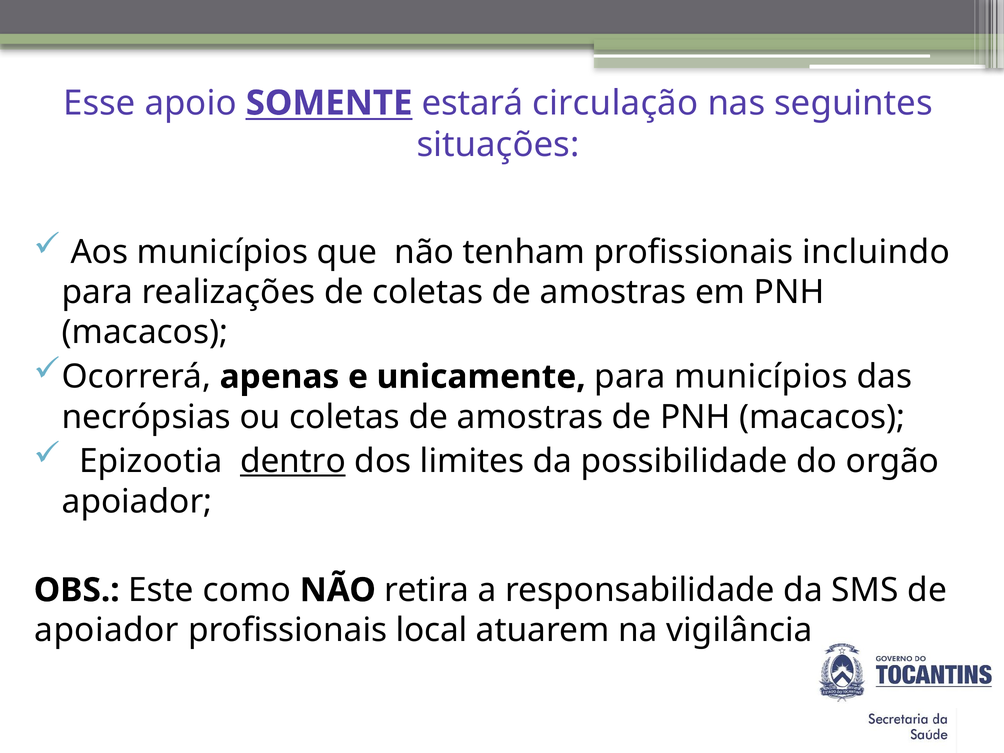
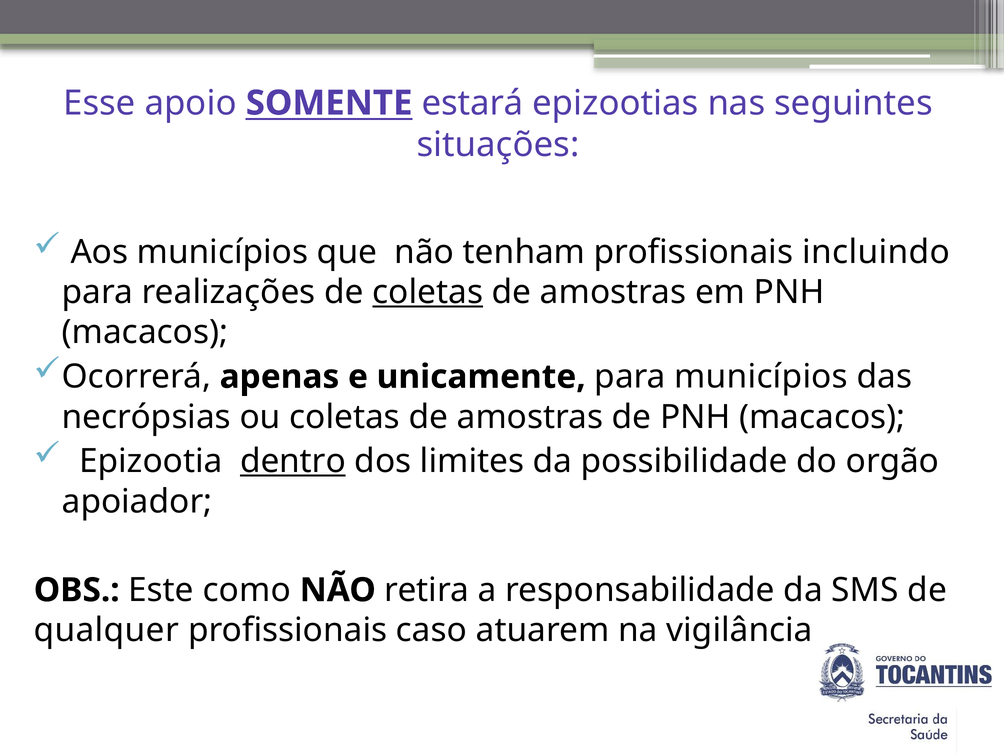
circulação: circulação -> epizootias
coletas at (428, 292) underline: none -> present
apoiador at (106, 630): apoiador -> qualquer
local: local -> caso
